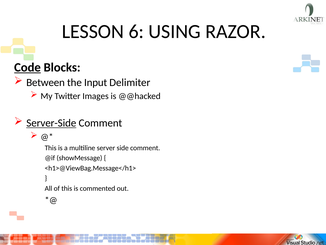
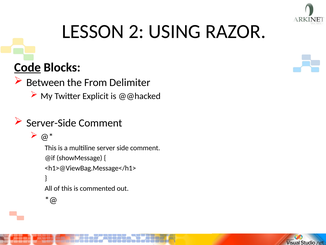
6: 6 -> 2
Input: Input -> From
Images: Images -> Explicit
Server-Side underline: present -> none
